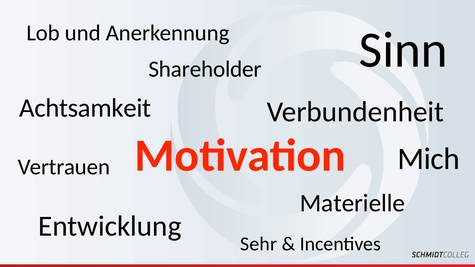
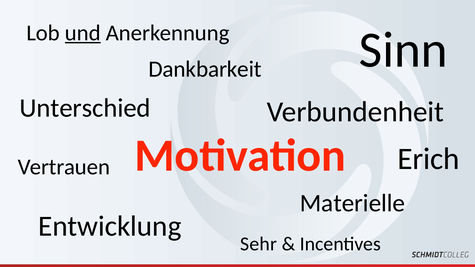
und underline: none -> present
Shareholder: Shareholder -> Dankbarkeit
Achtsamkeit: Achtsamkeit -> Unterschied
Mich: Mich -> Erich
